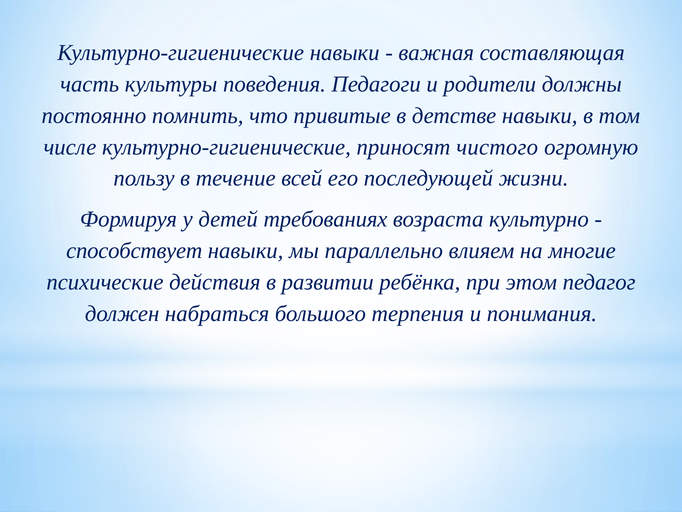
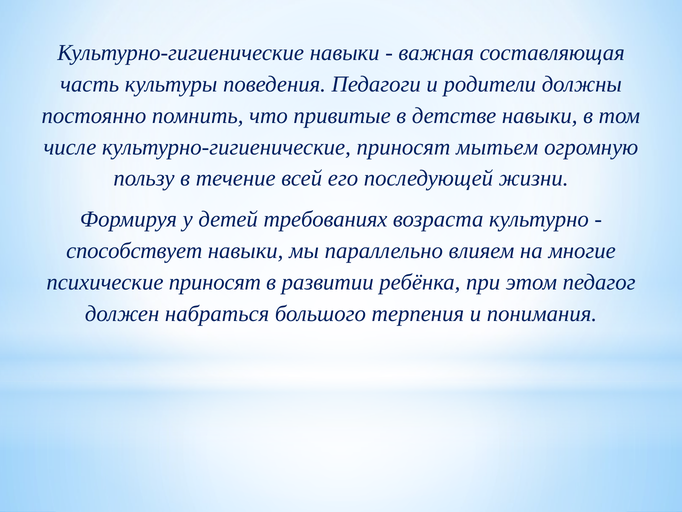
чистого: чистого -> мытьем
психические действия: действия -> приносят
